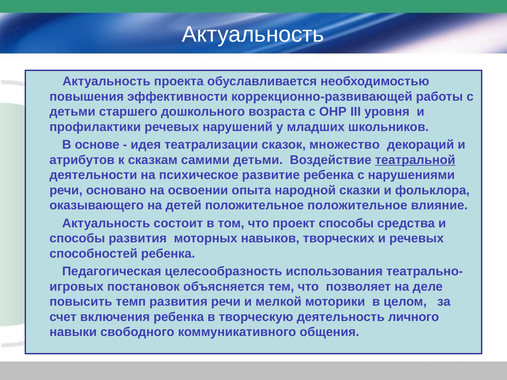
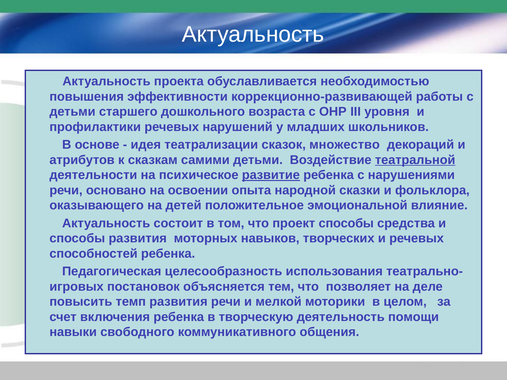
развитие underline: none -> present
положительное положительное: положительное -> эмоциональной
личного: личного -> помощи
